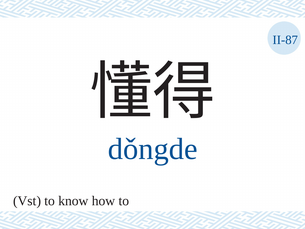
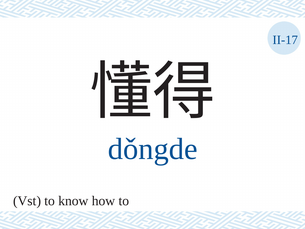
II-87: II-87 -> II-17
